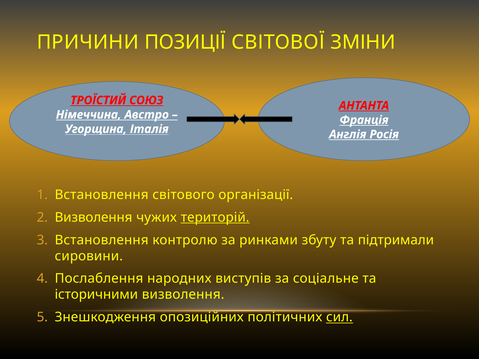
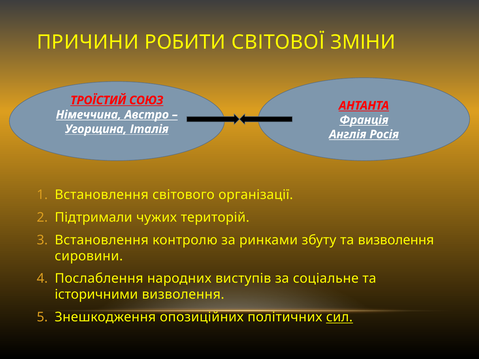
ПОЗИЦІЇ: ПОЗИЦІЇ -> РОБИТИ
Визволення at (94, 217): Визволення -> Підтримали
територій underline: present -> none
та підтримали: підтримали -> визволення
